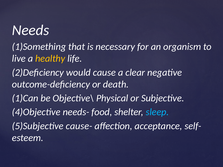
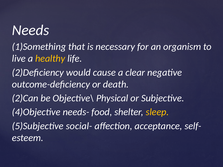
1)Can: 1)Can -> 2)Can
sleep colour: light blue -> yellow
cause-: cause- -> social-
